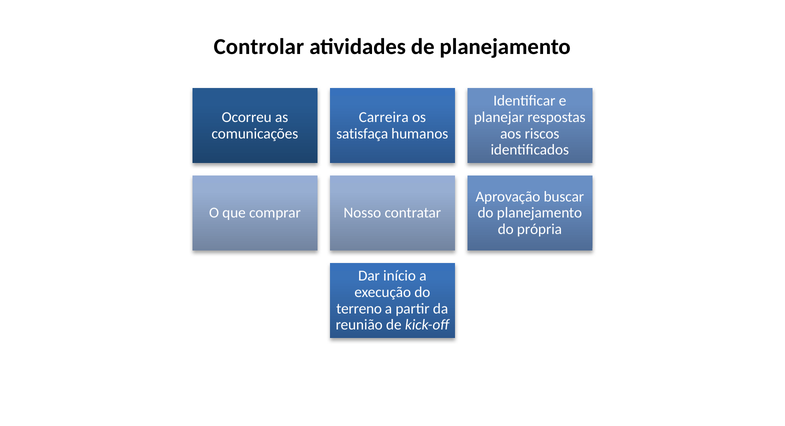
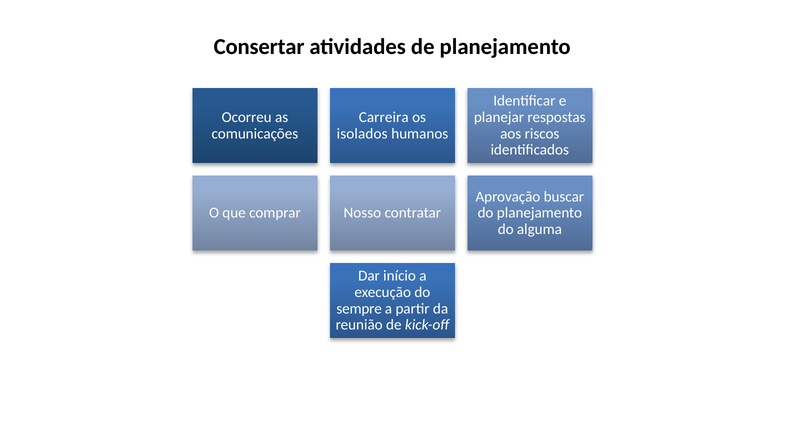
Controlar: Controlar -> Consertar
satisfaça: satisfaça -> isolados
própria: própria -> alguma
terreno: terreno -> sempre
